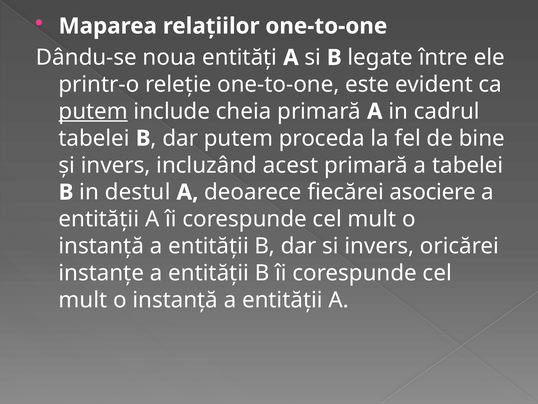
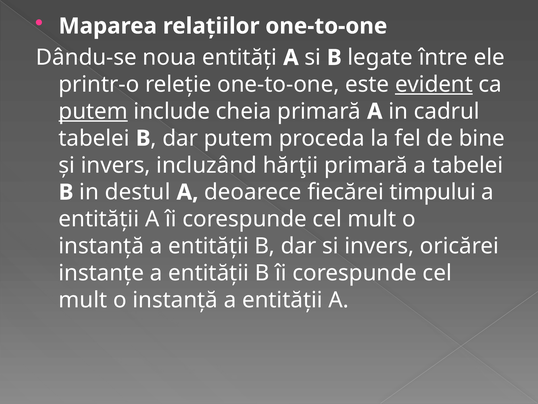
evident underline: none -> present
acest: acest -> hărţii
asociere: asociere -> timpului
